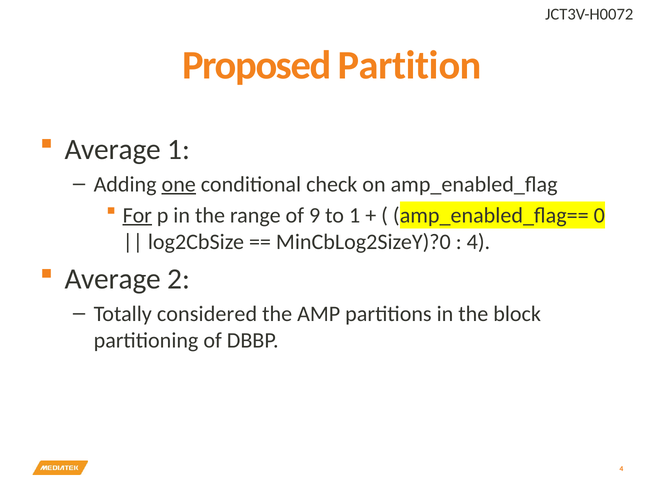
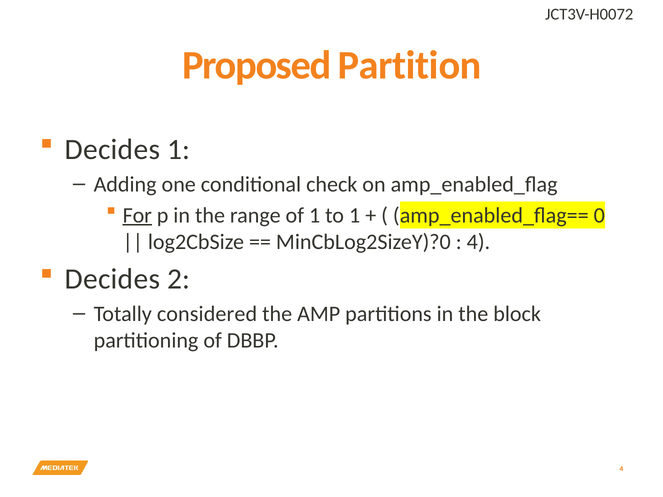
Average at (113, 150): Average -> Decides
one underline: present -> none
of 9: 9 -> 1
Average at (113, 279): Average -> Decides
